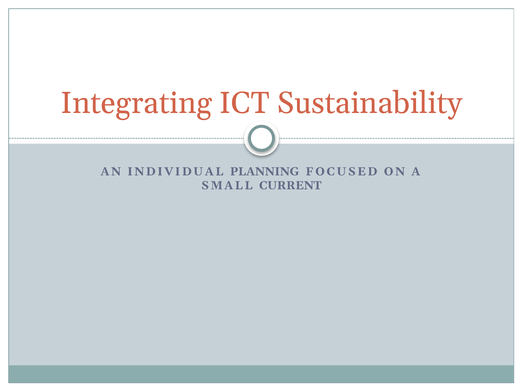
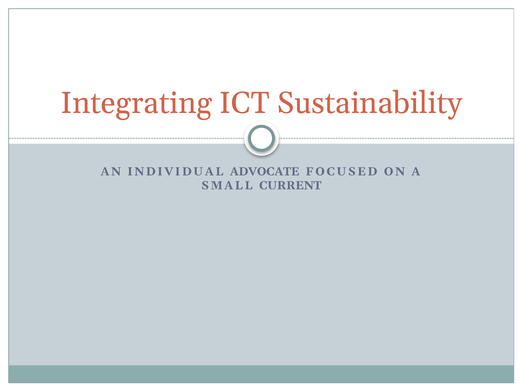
PLANNING: PLANNING -> ADVOCATE
